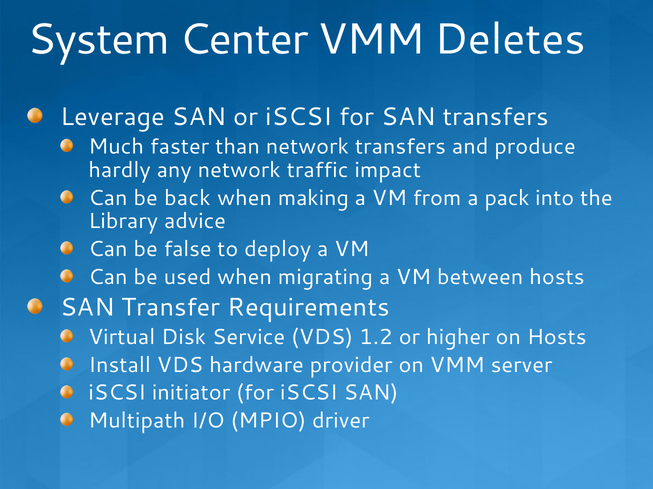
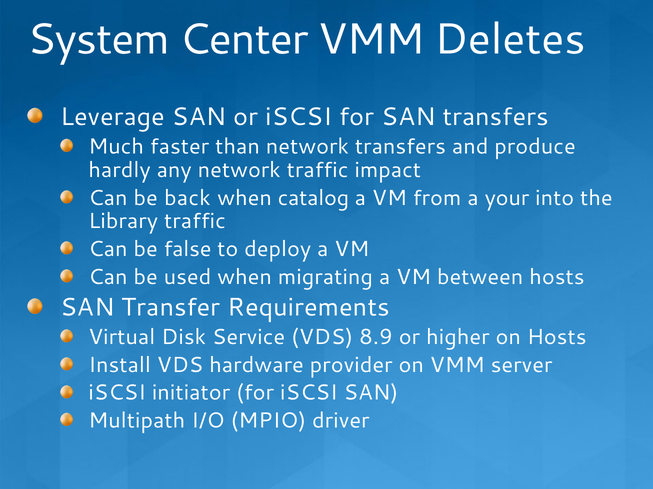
making: making -> catalog
pack: pack -> your
Library advice: advice -> traffic
1.2: 1.2 -> 8.9
